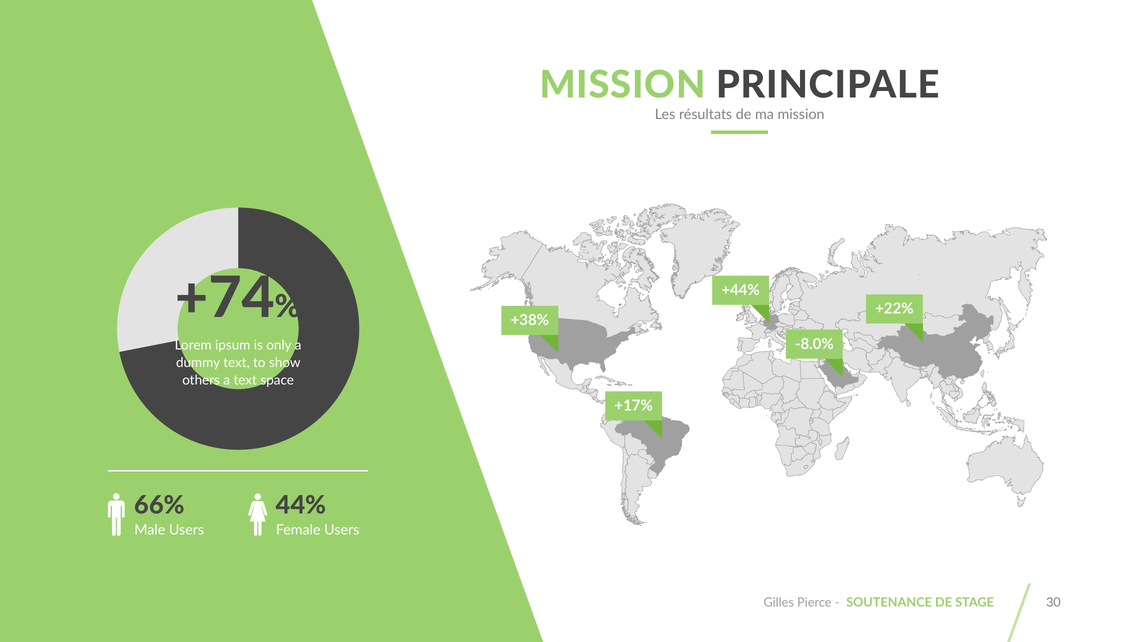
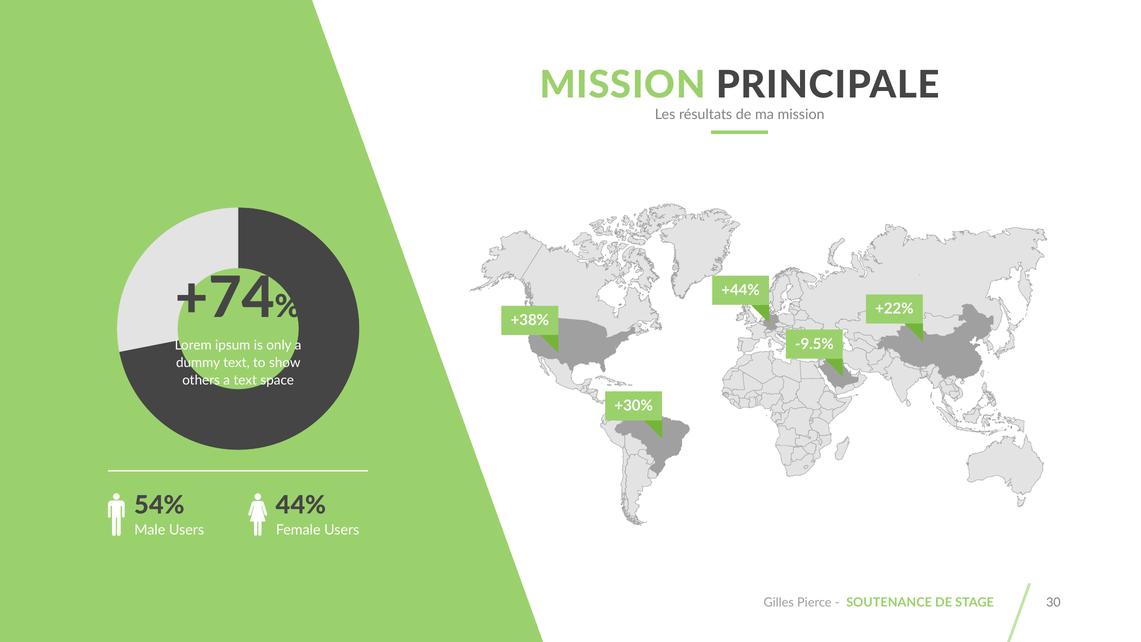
-8.0%: -8.0% -> -9.5%
+17%: +17% -> +30%
66%: 66% -> 54%
